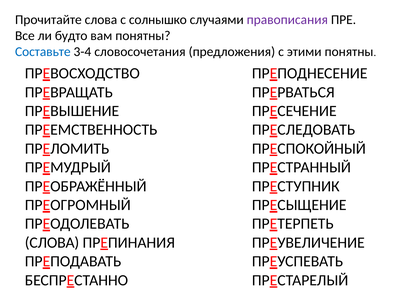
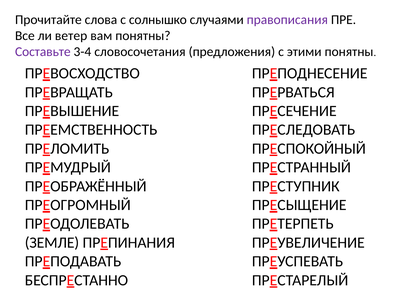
будто: будто -> ветер
Составьте colour: blue -> purple
СЛОВА at (52, 243): СЛОВА -> ЗЕМЛЕ
